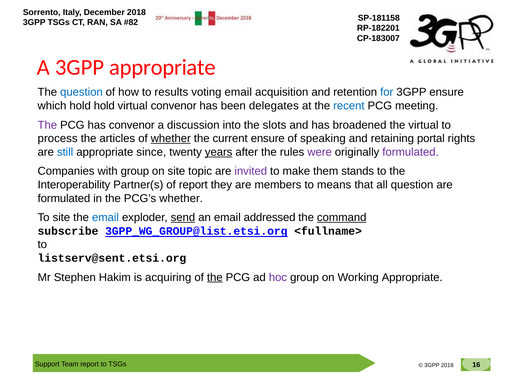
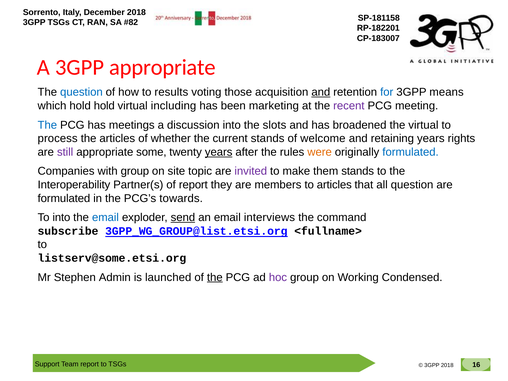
voting email: email -> those
and at (321, 92) underline: none -> present
3GPP ensure: ensure -> means
virtual convenor: convenor -> including
delegates: delegates -> marketing
recent colour: blue -> purple
The at (47, 125) colour: purple -> blue
has convenor: convenor -> meetings
whether at (171, 139) underline: present -> none
current ensure: ensure -> stands
speaking: speaking -> welcome
retaining portal: portal -> years
still colour: blue -> purple
since: since -> some
were colour: purple -> orange
formulated at (411, 152) colour: purple -> blue
to means: means -> articles
PCG’s whether: whether -> towards
To site: site -> into
addressed: addressed -> interviews
command underline: present -> none
listserv@sent.etsi.org: listserv@sent.etsi.org -> listserv@some.etsi.org
Hakim: Hakim -> Admin
acquiring: acquiring -> launched
Working Appropriate: Appropriate -> Condensed
